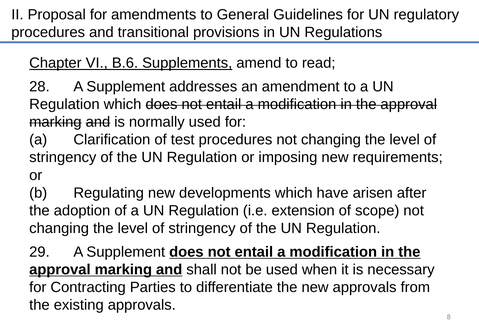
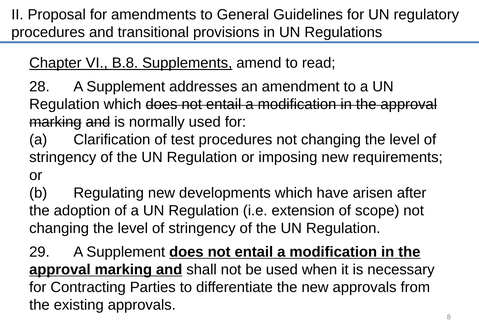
B.6: B.6 -> B.8
